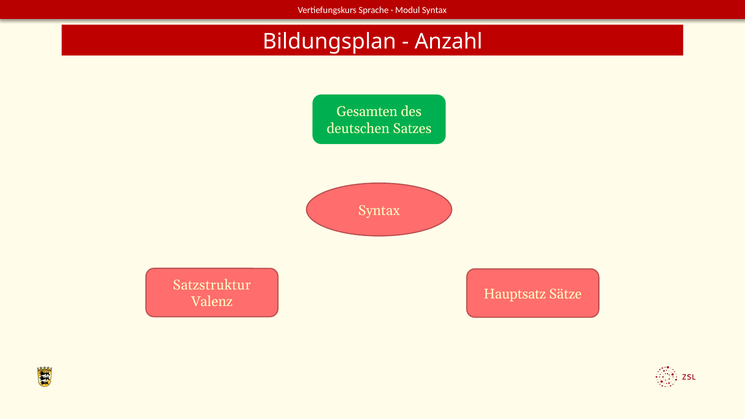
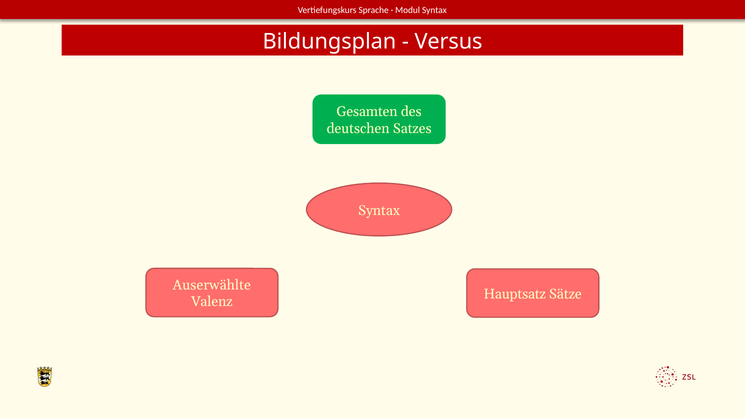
Anzahl: Anzahl -> Versus
Satzstruktur: Satzstruktur -> Auserwählte
